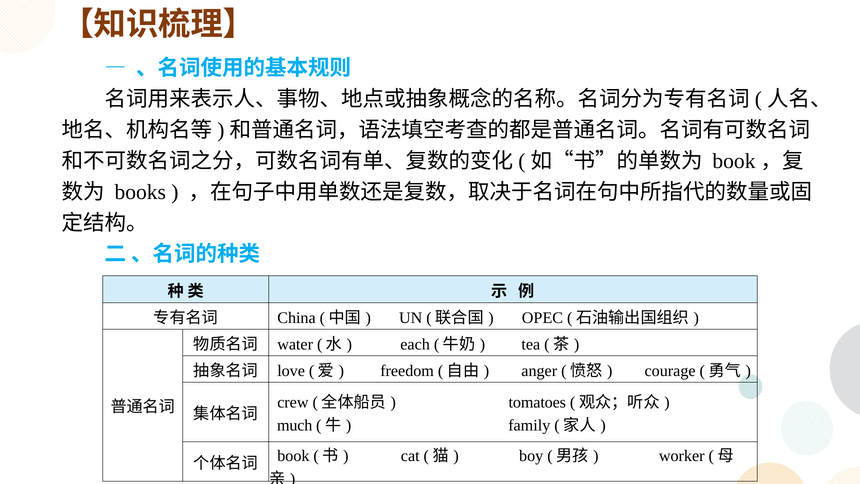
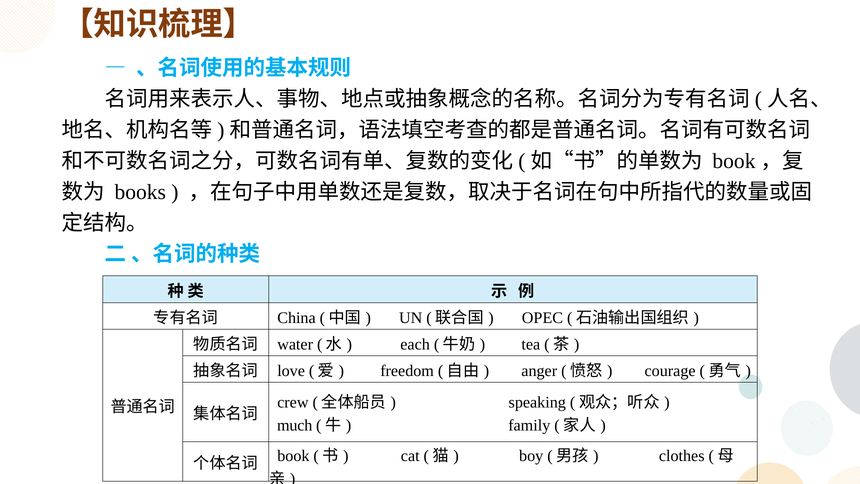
tomatoes: tomatoes -> speaking
worker: worker -> clothes
